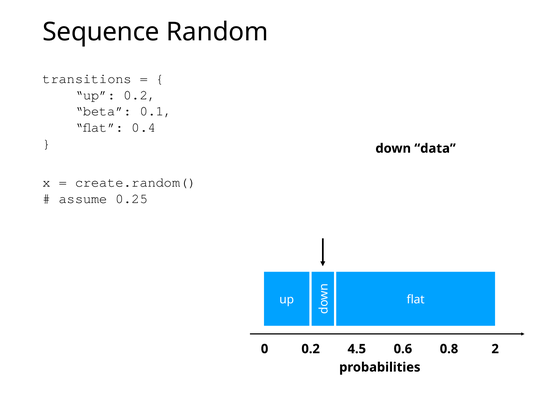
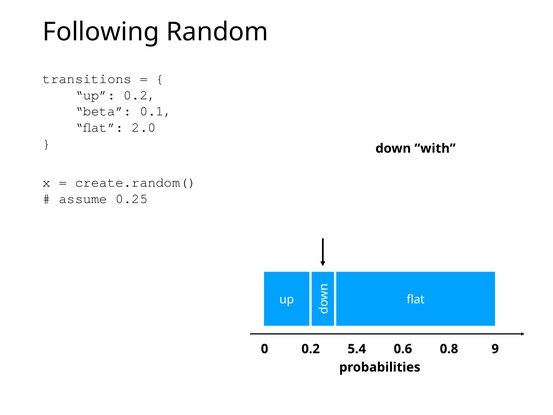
Sequence: Sequence -> Following
0.4: 0.4 -> 2.0
data: data -> with
4.5: 4.5 -> 5.4
2: 2 -> 9
